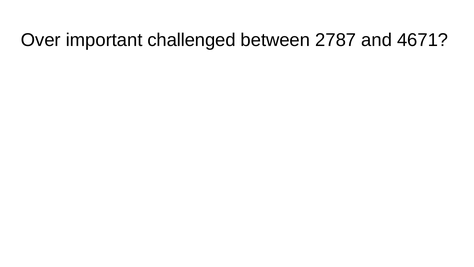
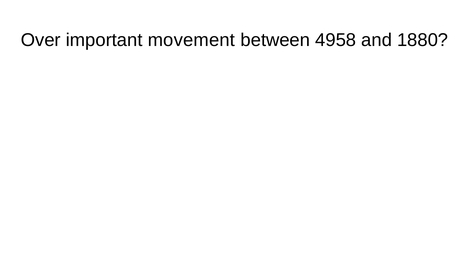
challenged: challenged -> movement
2787: 2787 -> 4958
4671: 4671 -> 1880
